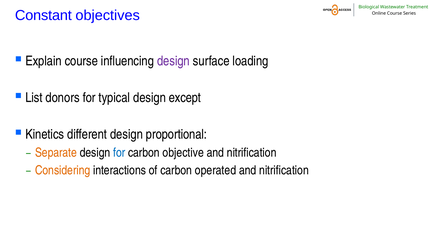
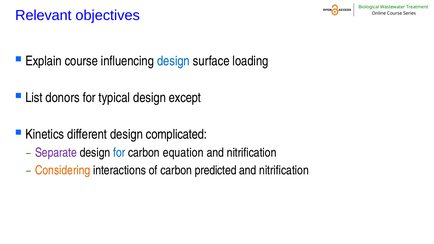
Constant: Constant -> Relevant
design at (173, 61) colour: purple -> blue
proportional: proportional -> complicated
Separate colour: orange -> purple
objective: objective -> equation
operated: operated -> predicted
